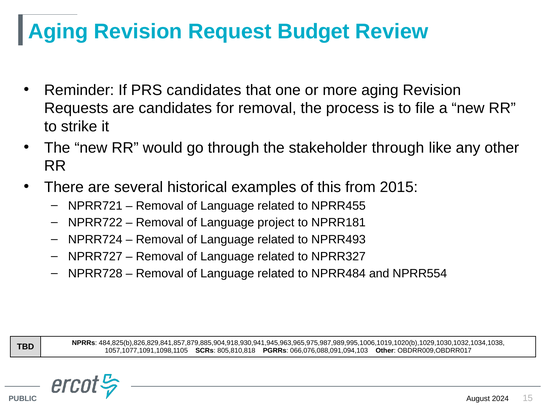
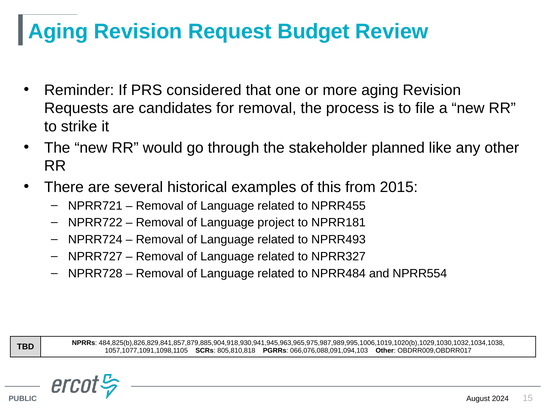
PRS candidates: candidates -> considered
stakeholder through: through -> planned
